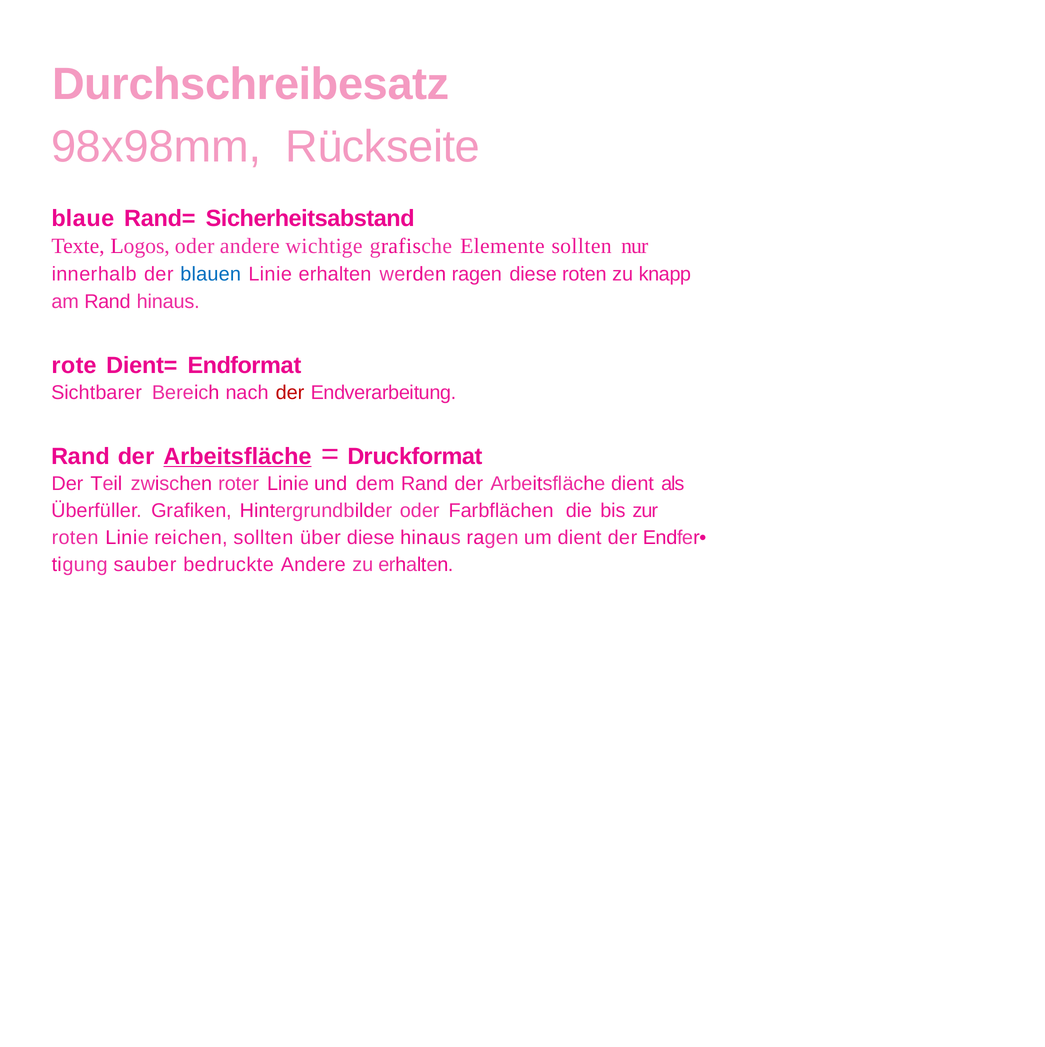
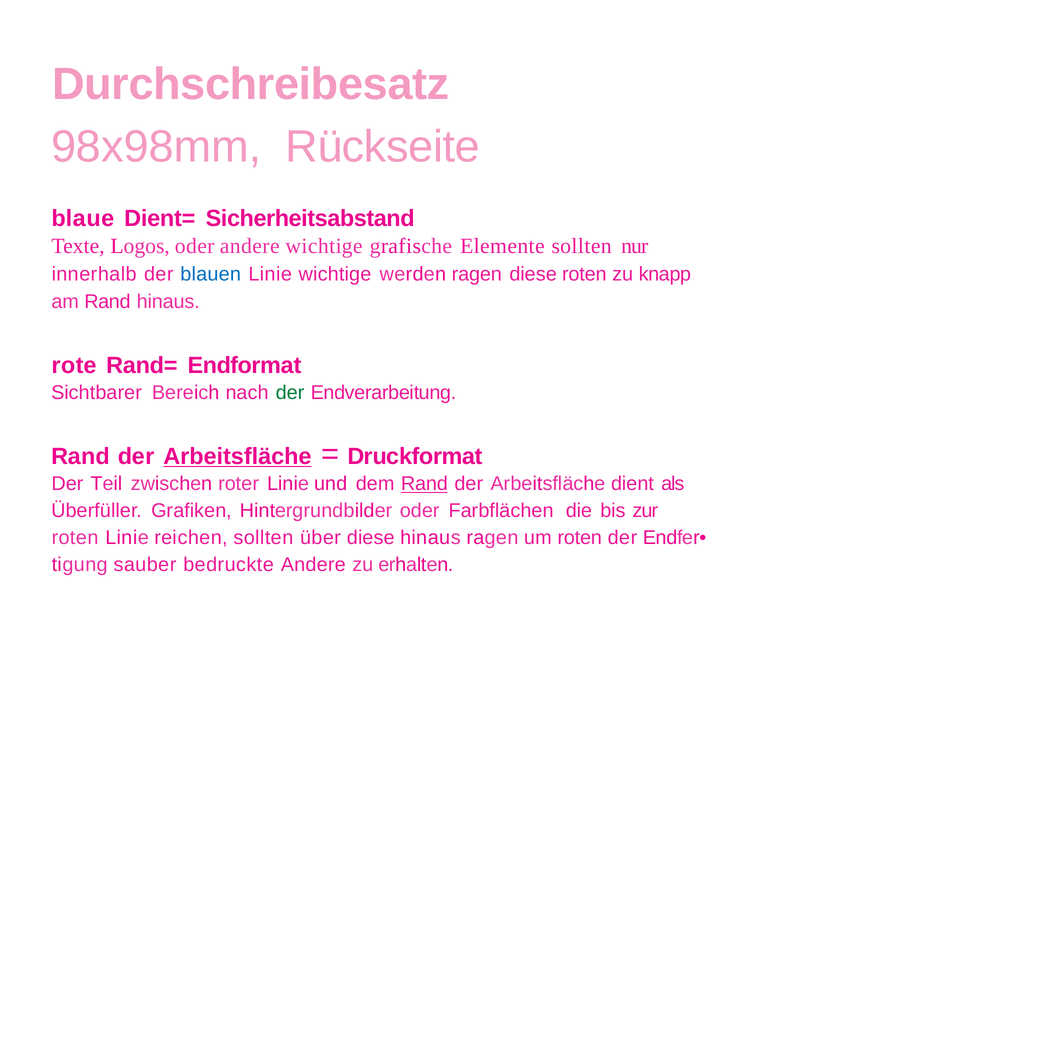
Rand=: Rand= -> Dient=
Linie erhalten: erhalten -> wichtige
Dient=: Dient= -> Rand=
der at (290, 393) colour: red -> green
Rand at (424, 484) underline: none -> present
um dient: dient -> roten
